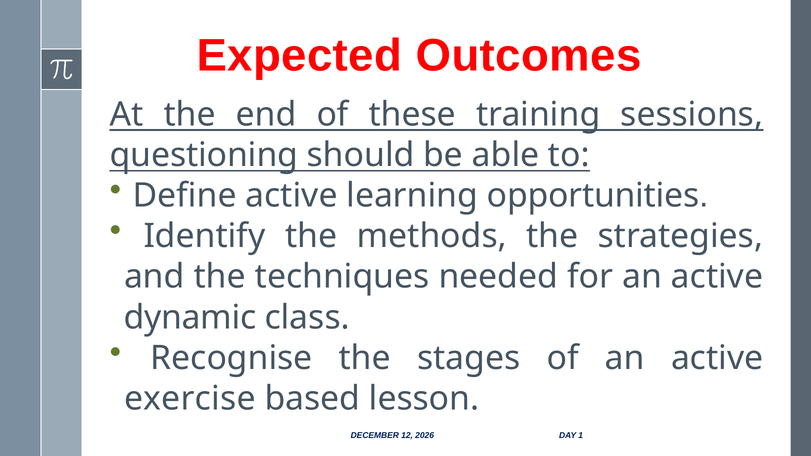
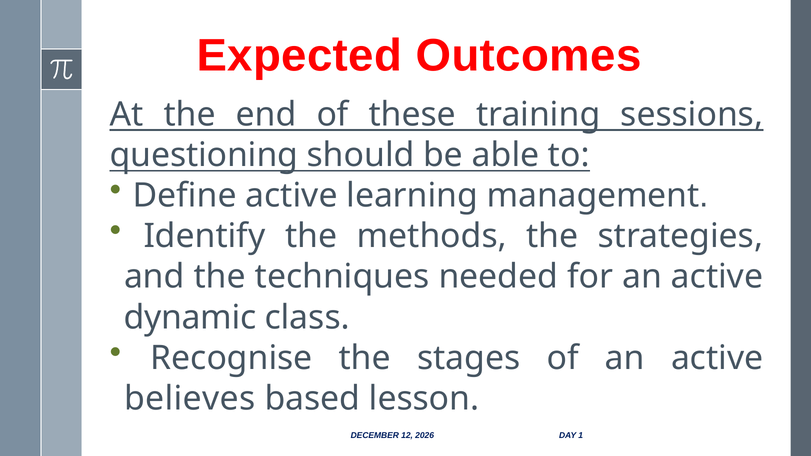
opportunities: opportunities -> management
exercise: exercise -> believes
